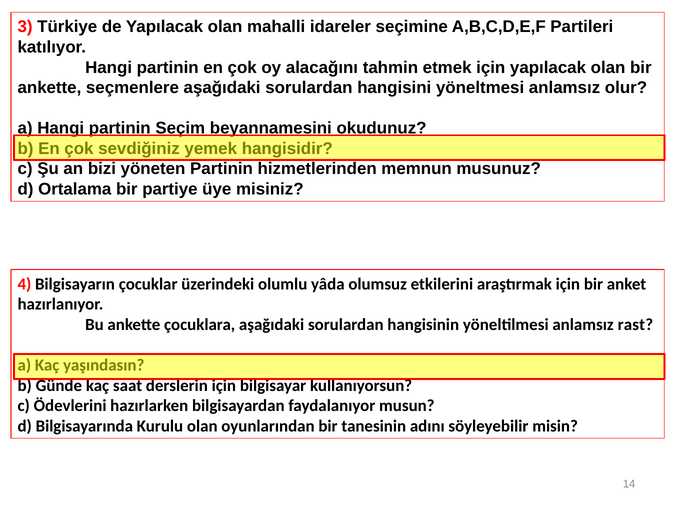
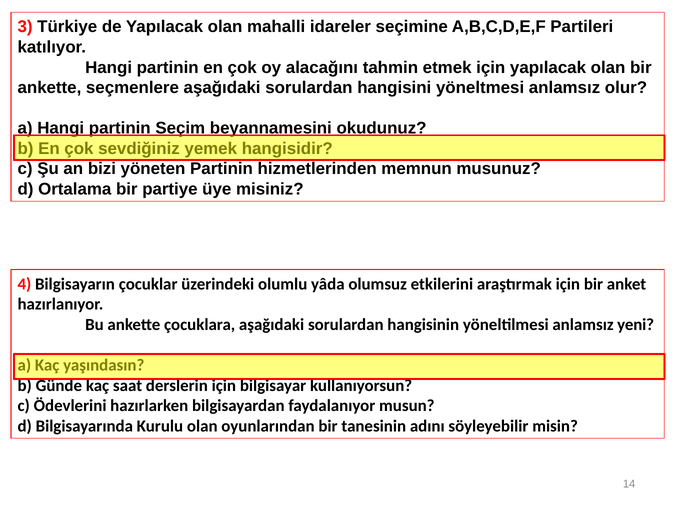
rast: rast -> yeni
